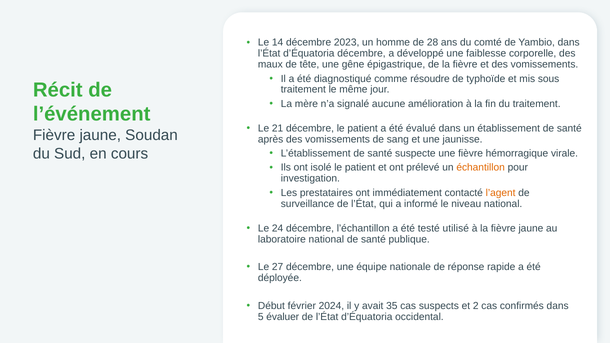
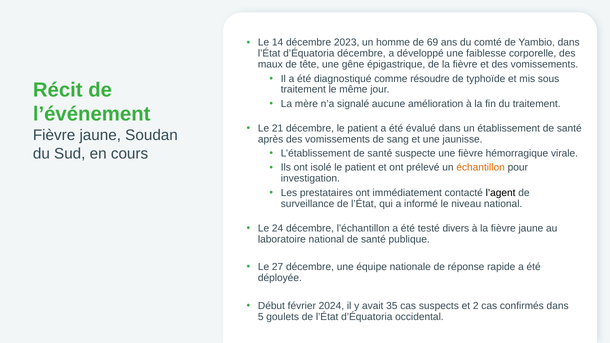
28: 28 -> 69
l’agent colour: orange -> black
utilisé: utilisé -> divers
évaluer: évaluer -> goulets
